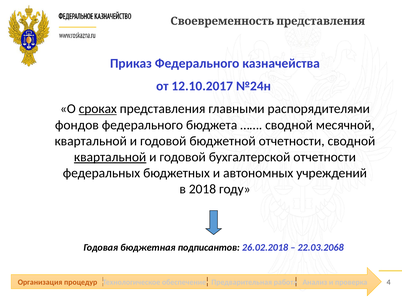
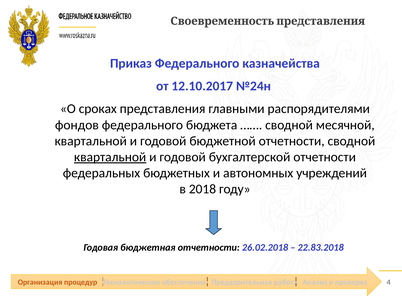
сроках underline: present -> none
бюджетная подписантов: подписантов -> отчетности
22.03.2068: 22.03.2068 -> 22.83.2018
